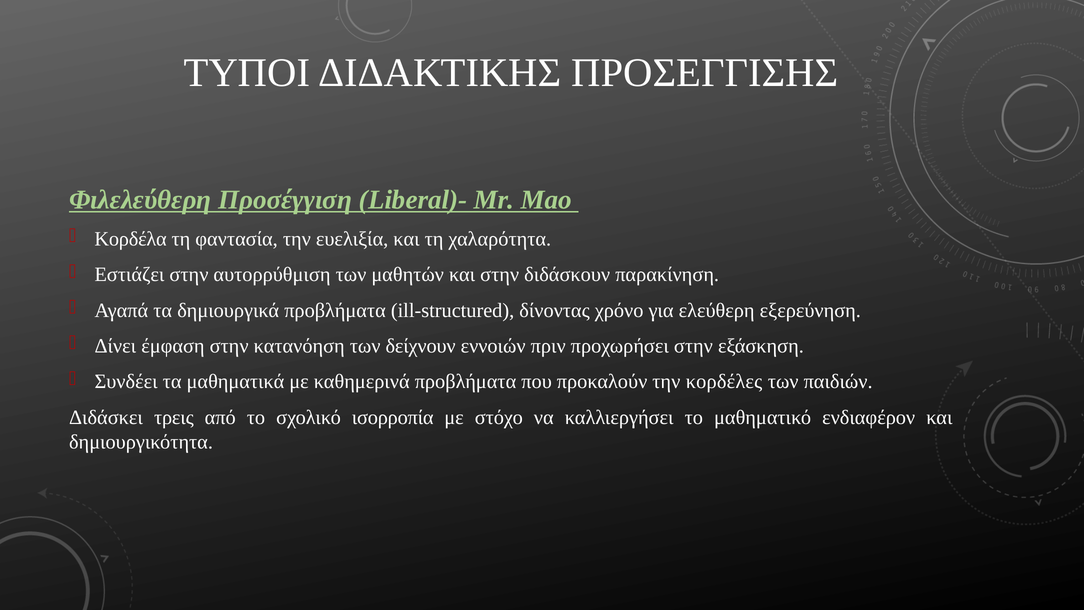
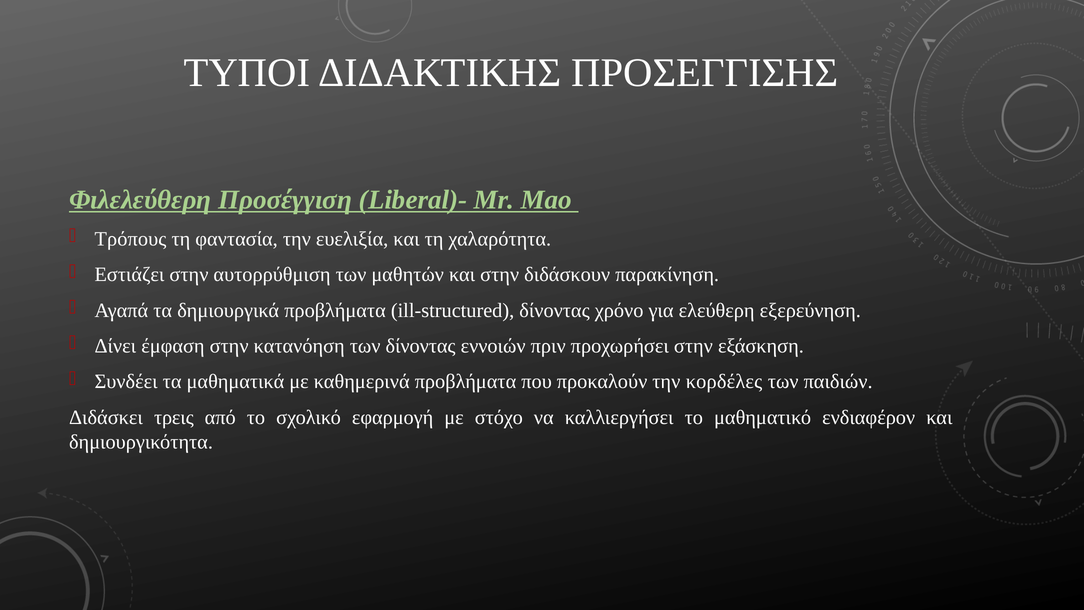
Κορδέλα: Κορδέλα -> Τρόπους
των δείχνουν: δείχνουν -> δίνοντας
ισορροπία: ισορροπία -> εφαρμογή
